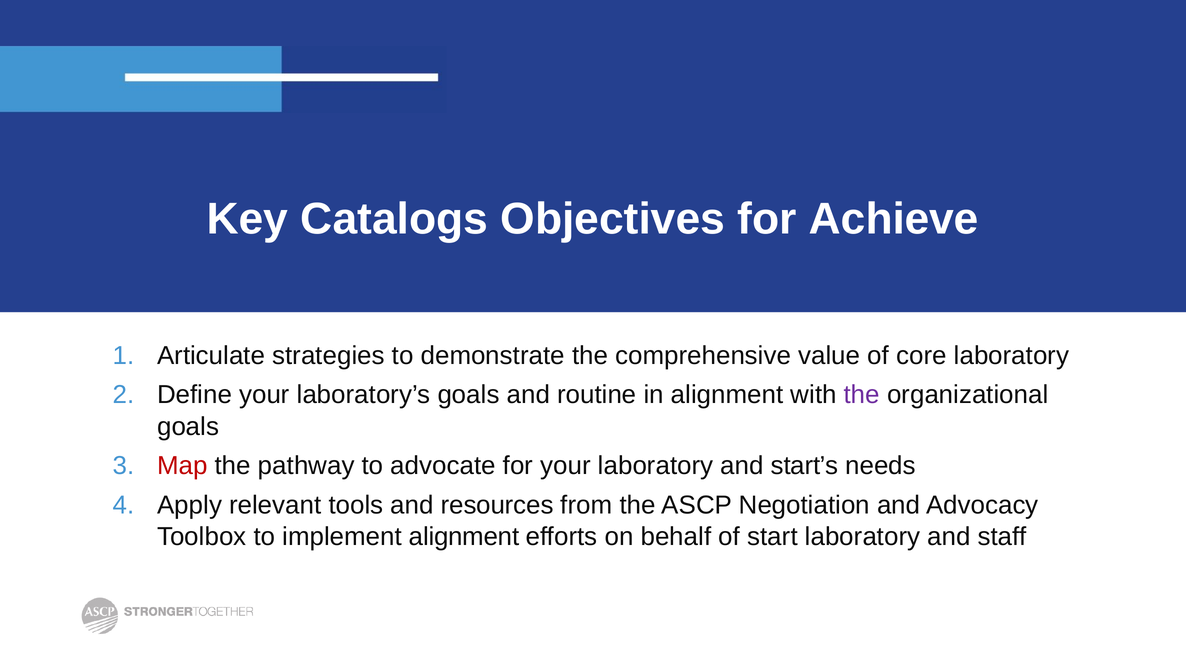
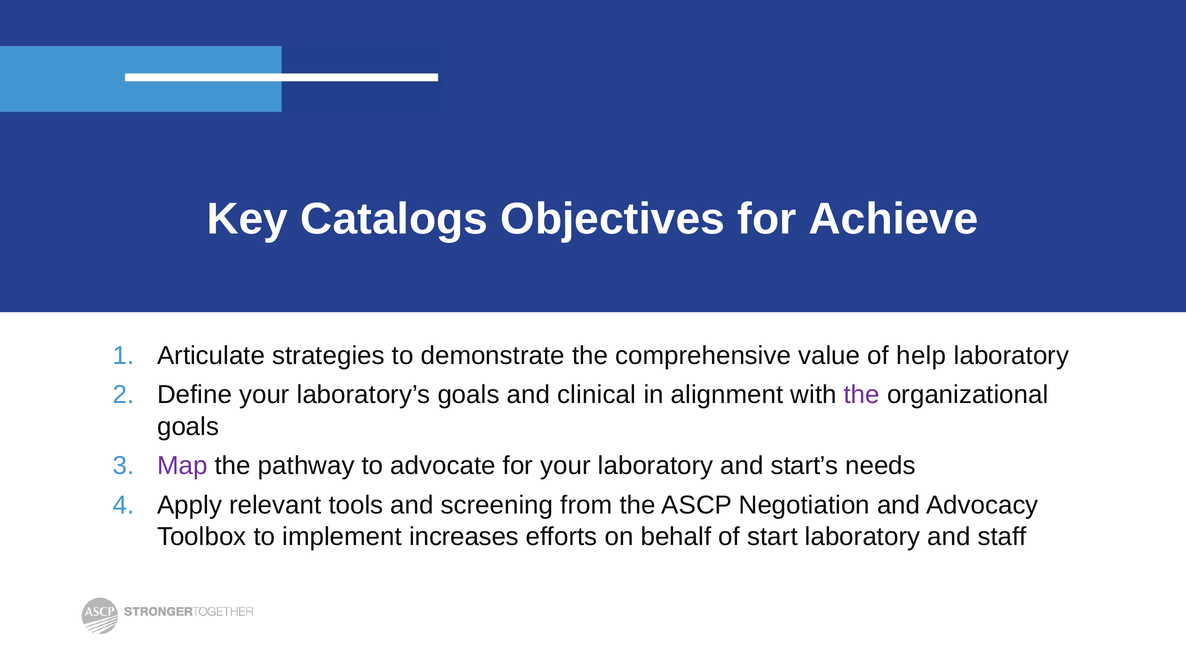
core: core -> help
routine: routine -> clinical
Map colour: red -> purple
resources: resources -> screening
implement alignment: alignment -> increases
